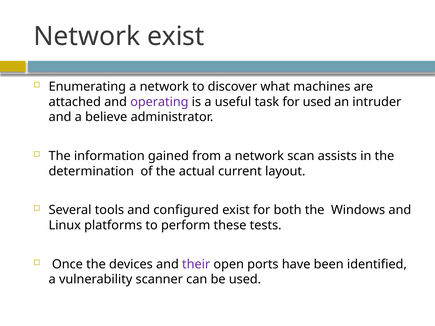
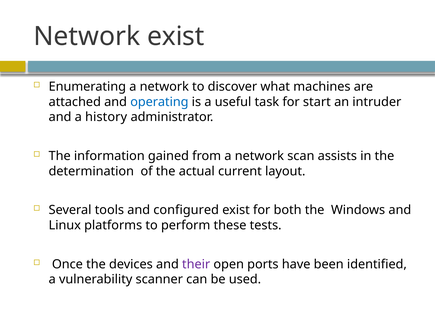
operating colour: purple -> blue
for used: used -> start
believe: believe -> history
